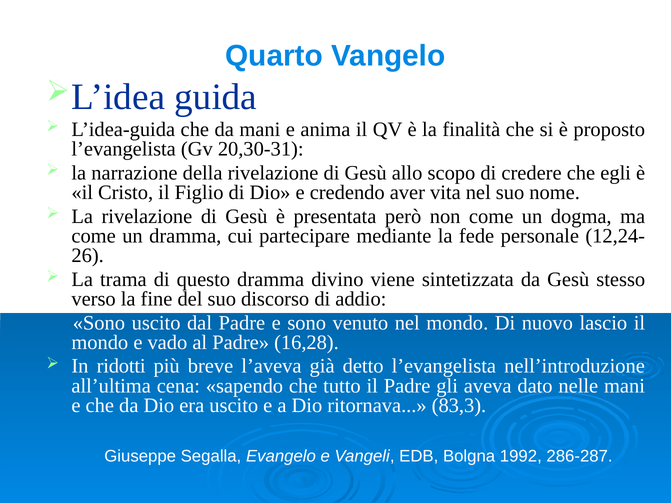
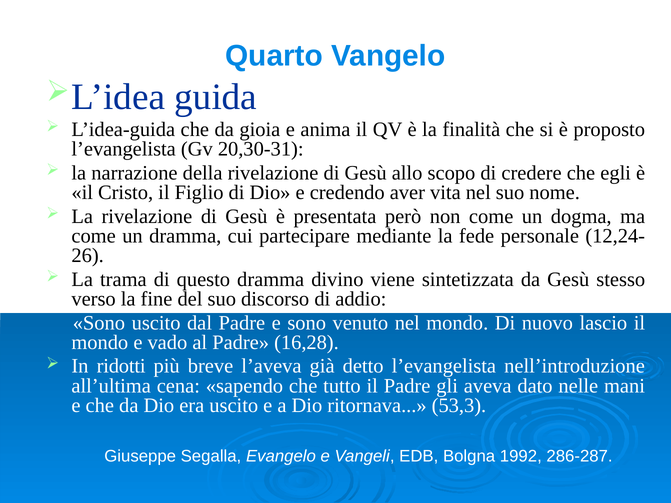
da mani: mani -> gioia
83,3: 83,3 -> 53,3
